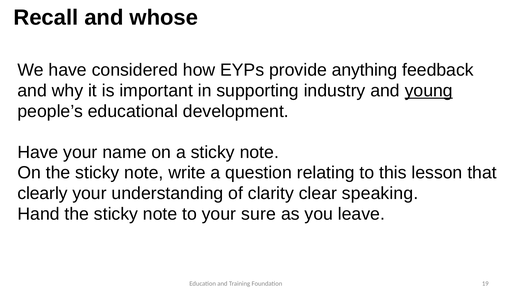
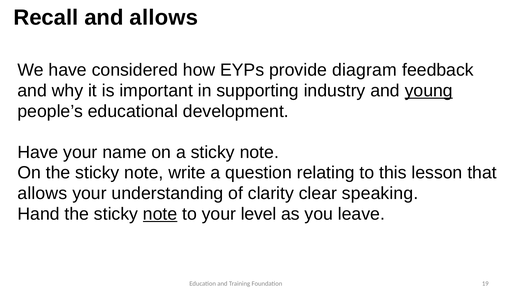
and whose: whose -> allows
anything: anything -> diagram
clearly at (43, 194): clearly -> allows
note at (160, 214) underline: none -> present
sure: sure -> level
